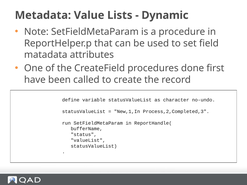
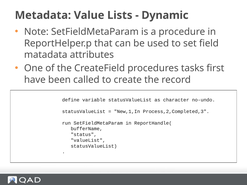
done: done -> tasks
